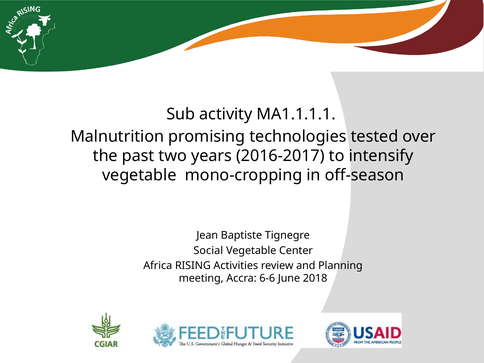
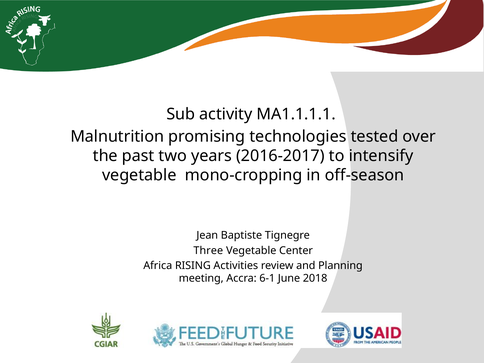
Social: Social -> Three
6-6: 6-6 -> 6-1
